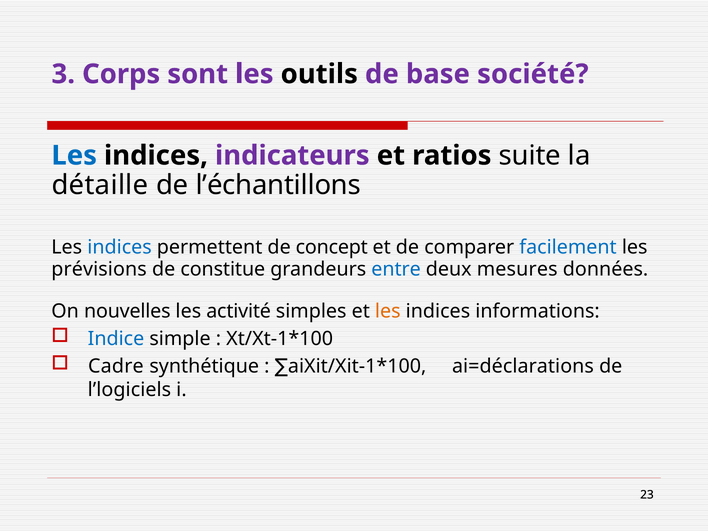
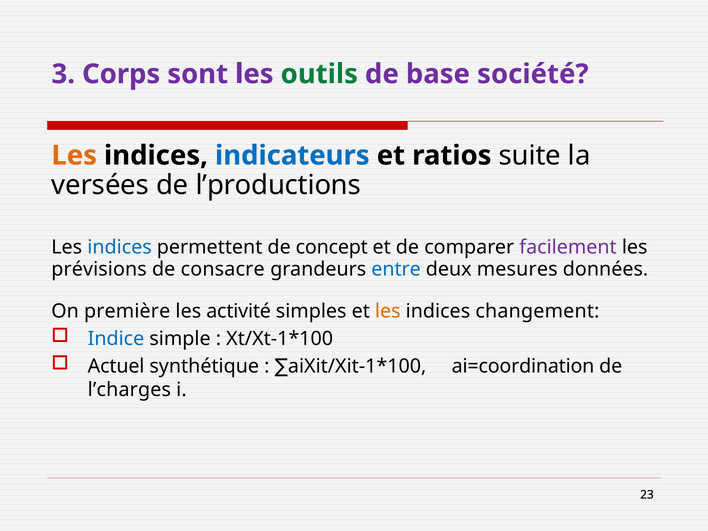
outils colour: black -> green
Les at (74, 156) colour: blue -> orange
indicateurs colour: purple -> blue
détaille: détaille -> versées
l’échantillons: l’échantillons -> l’productions
facilement colour: blue -> purple
constitue: constitue -> consacre
nouvelles: nouvelles -> première
informations: informations -> changement
Cadre: Cadre -> Actuel
ai=déclarations: ai=déclarations -> ai=coordination
l’logiciels: l’logiciels -> l’charges
